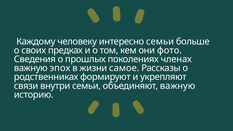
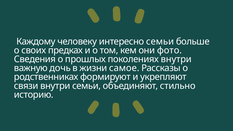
поколениях членах: членах -> внутри
эпох: эпох -> дочь
объединяют важную: важную -> стильно
